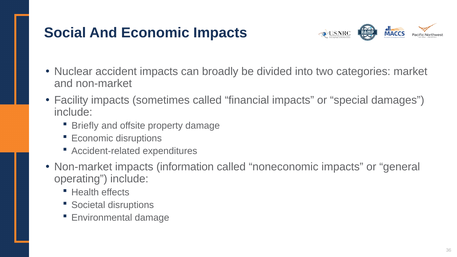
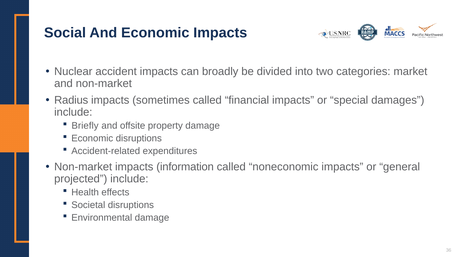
Facility: Facility -> Radius
operating: operating -> projected
